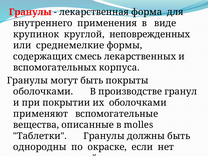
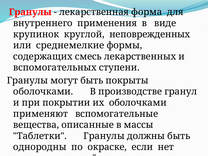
корпуса: корпуса -> ступени
molles: molles -> массы
